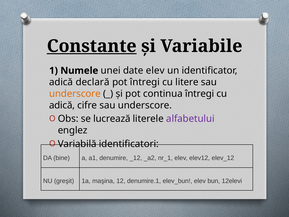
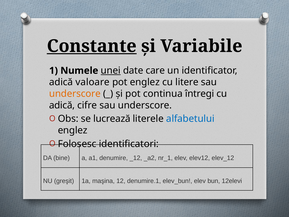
unei underline: none -> present
date elev: elev -> care
declară: declară -> valoare
pot întregi: întregi -> englez
alfabetului colour: purple -> blue
Variabilă: Variabilă -> Folosesc
